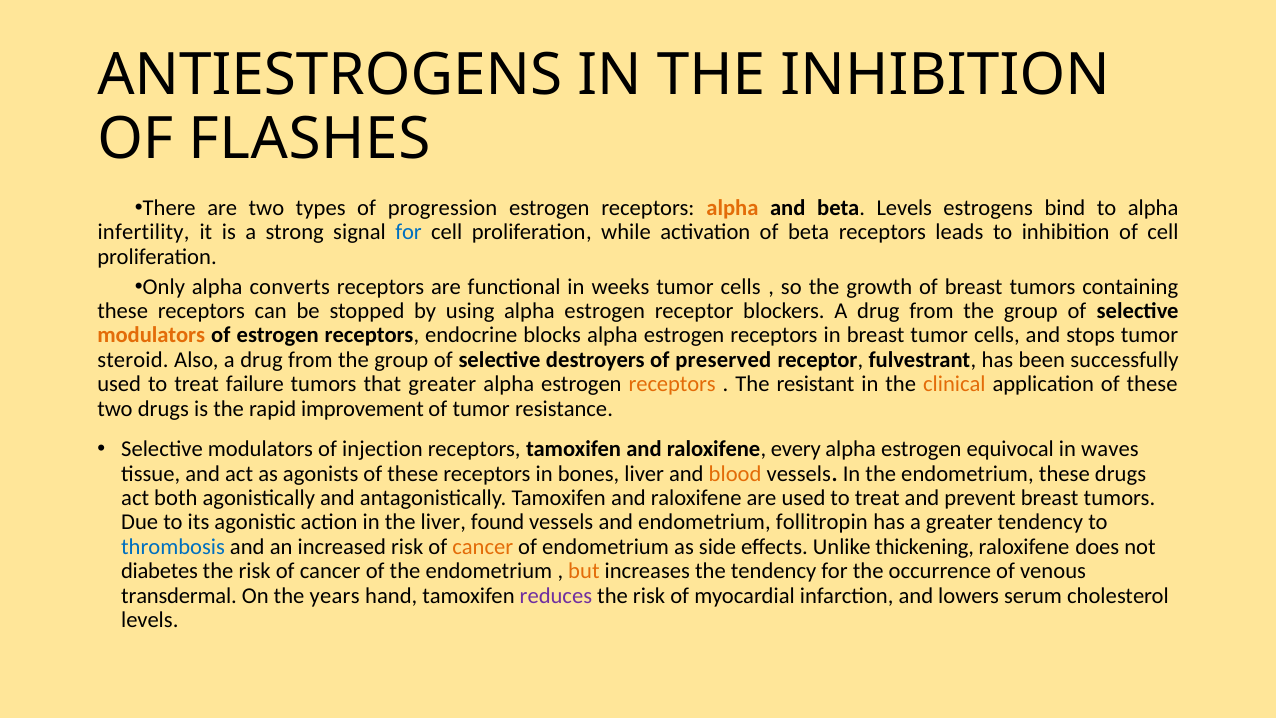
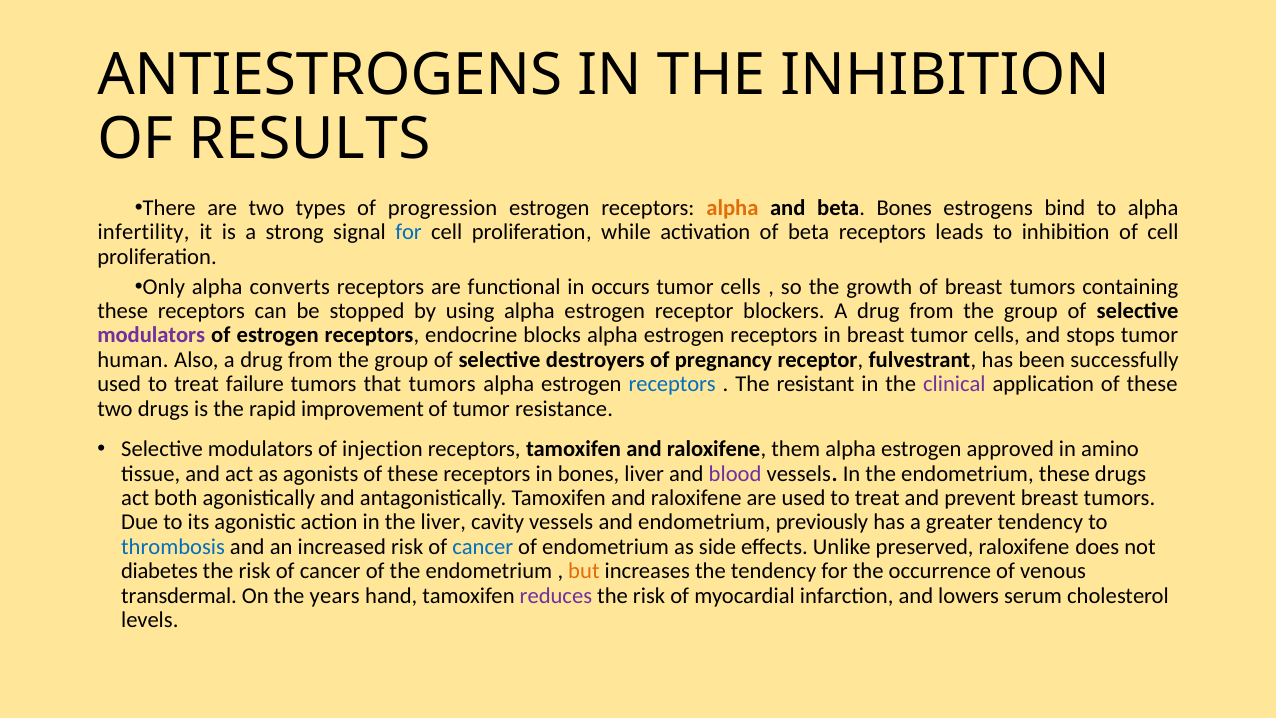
FLASHES: FLASHES -> RESULTS
beta Levels: Levels -> Bones
weeks: weeks -> occurs
modulators at (151, 335) colour: orange -> purple
steroid: steroid -> human
preserved: preserved -> pregnancy
that greater: greater -> tumors
receptors at (672, 384) colour: orange -> blue
clinical colour: orange -> purple
every: every -> them
equivocal: equivocal -> approved
waves: waves -> amino
blood colour: orange -> purple
found: found -> cavity
follitropin: follitropin -> previously
cancer at (483, 547) colour: orange -> blue
thickening: thickening -> preserved
